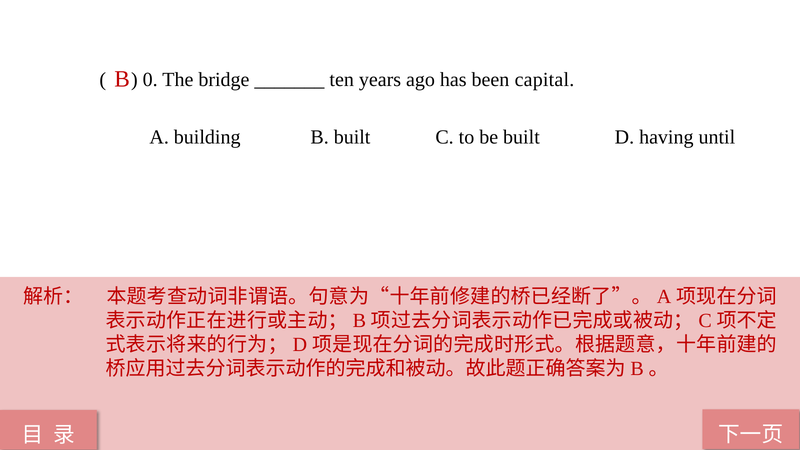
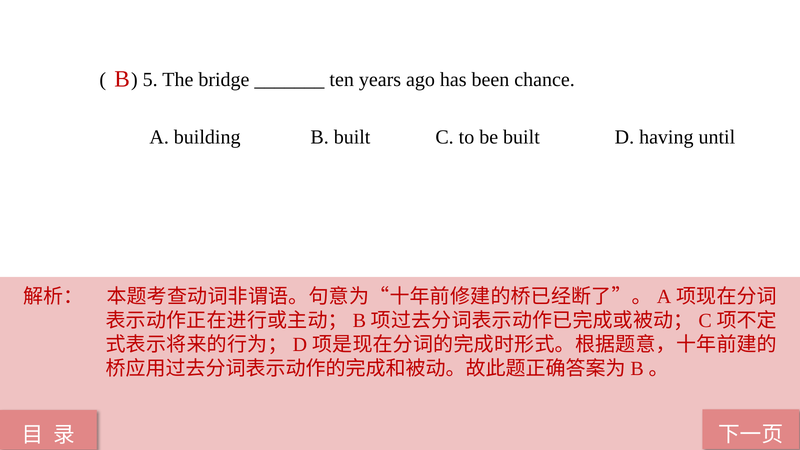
0: 0 -> 5
capital: capital -> chance
